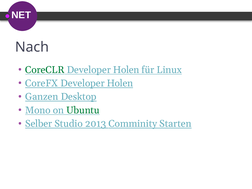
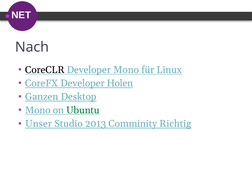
CoreCLR colour: green -> black
Holen at (126, 70): Holen -> Mono
Selber: Selber -> Unser
Starten: Starten -> Richtig
